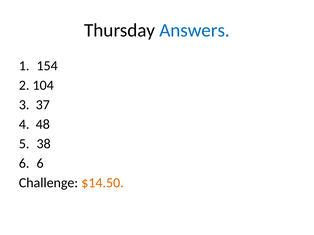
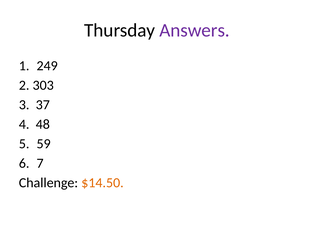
Answers colour: blue -> purple
154: 154 -> 249
104: 104 -> 303
38: 38 -> 59
6 at (40, 164): 6 -> 7
